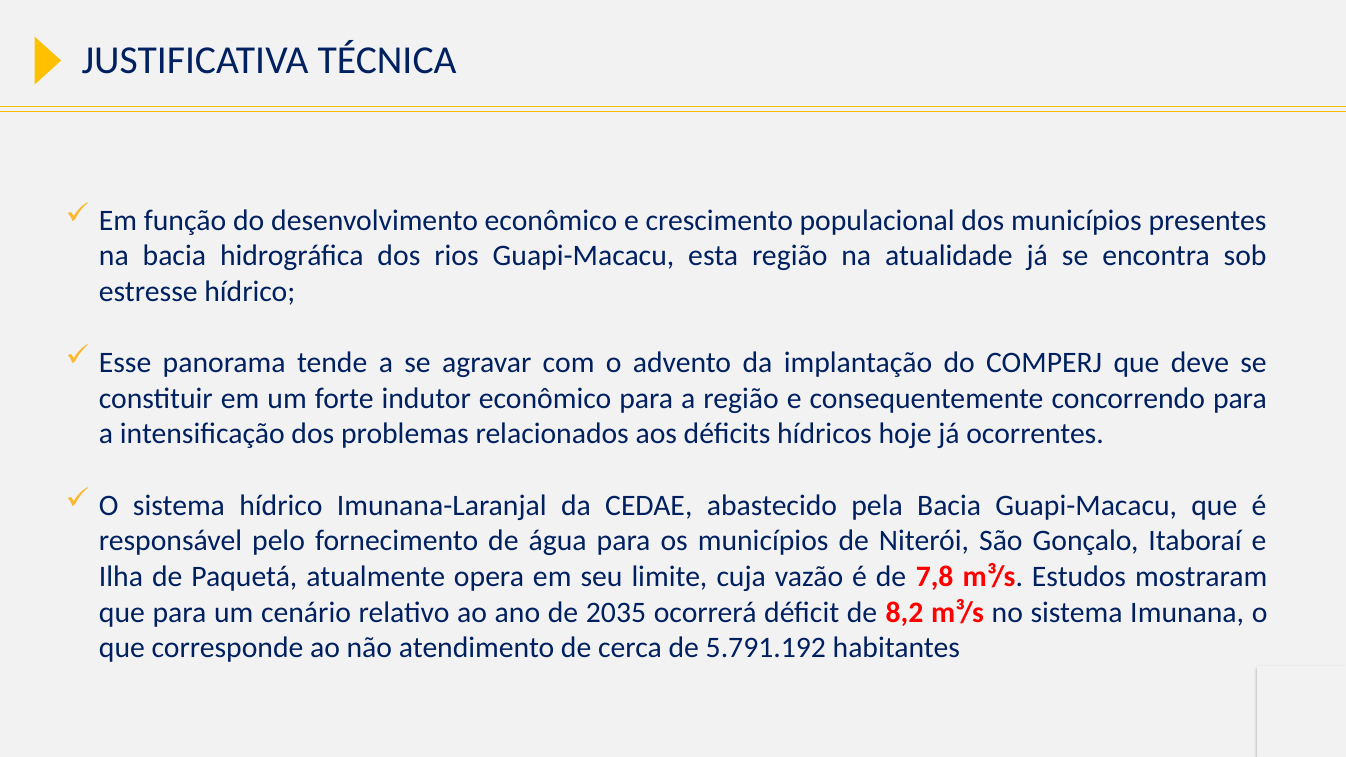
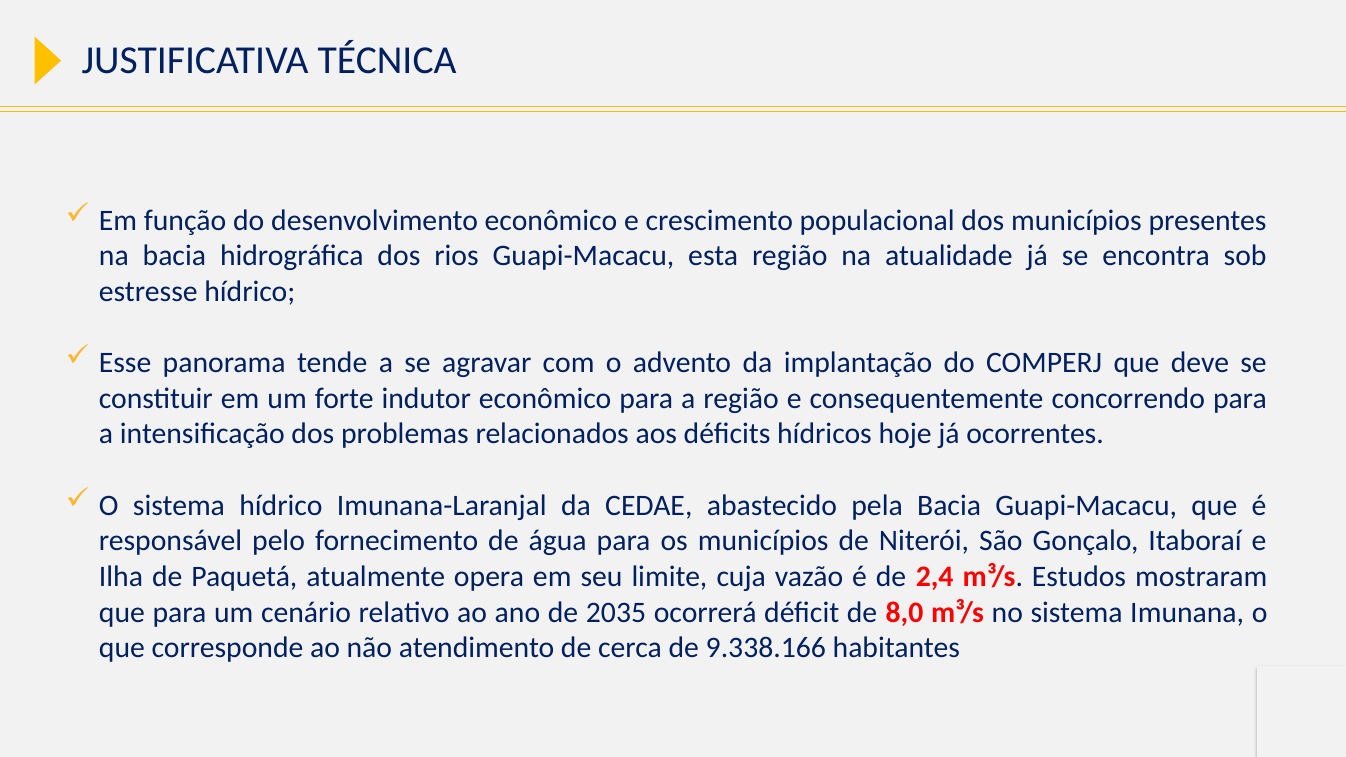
7,8: 7,8 -> 2,4
8,2: 8,2 -> 8,0
5.791.192: 5.791.192 -> 9.338.166
